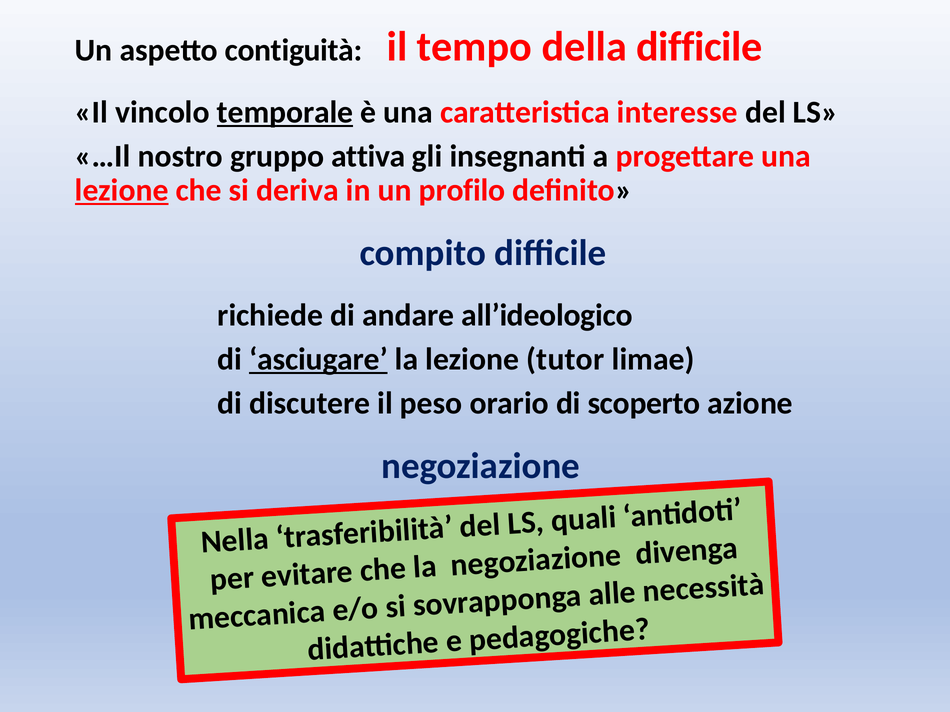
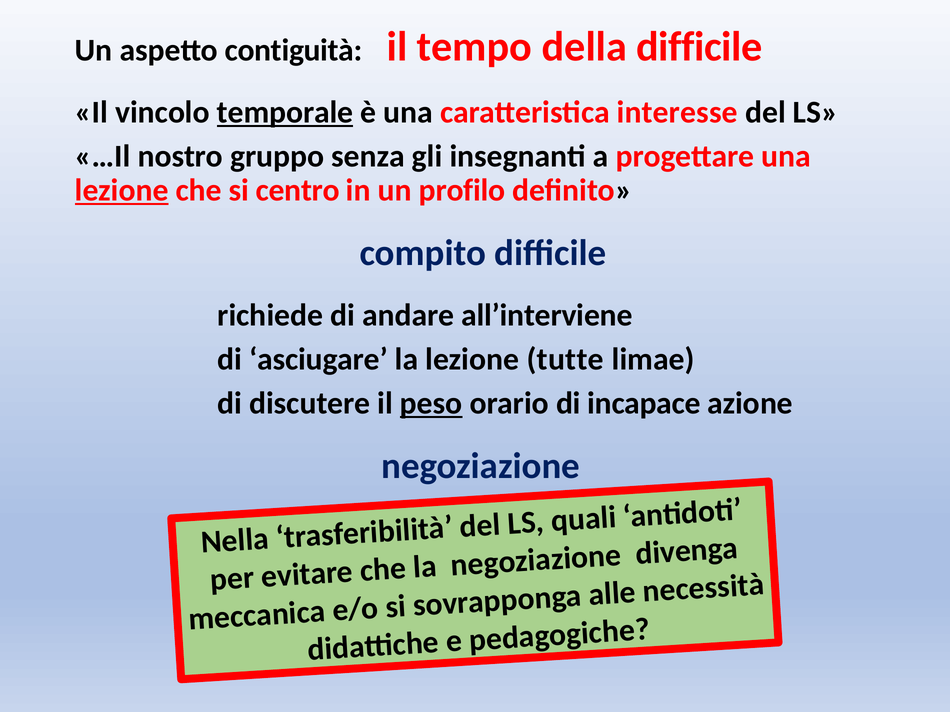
attiva: attiva -> senza
deriva: deriva -> centro
all’ideologico: all’ideologico -> all’interviene
asciugare underline: present -> none
tutor: tutor -> tutte
peso underline: none -> present
scoperto: scoperto -> incapace
